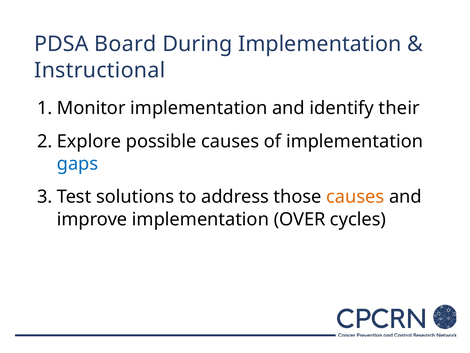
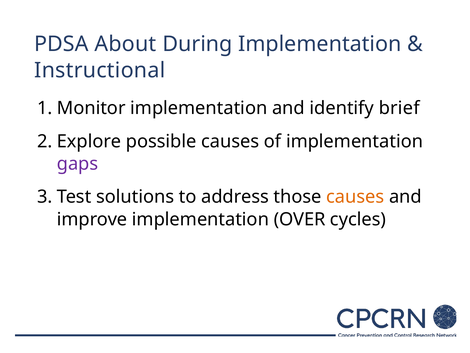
Board: Board -> About
their: their -> brief
gaps colour: blue -> purple
